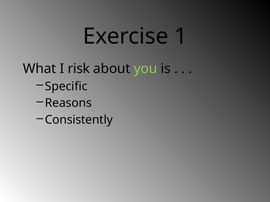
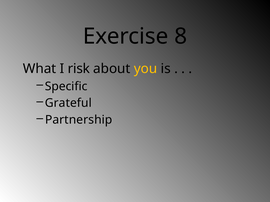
1: 1 -> 8
you colour: light green -> yellow
Reasons: Reasons -> Grateful
Consistently: Consistently -> Partnership
